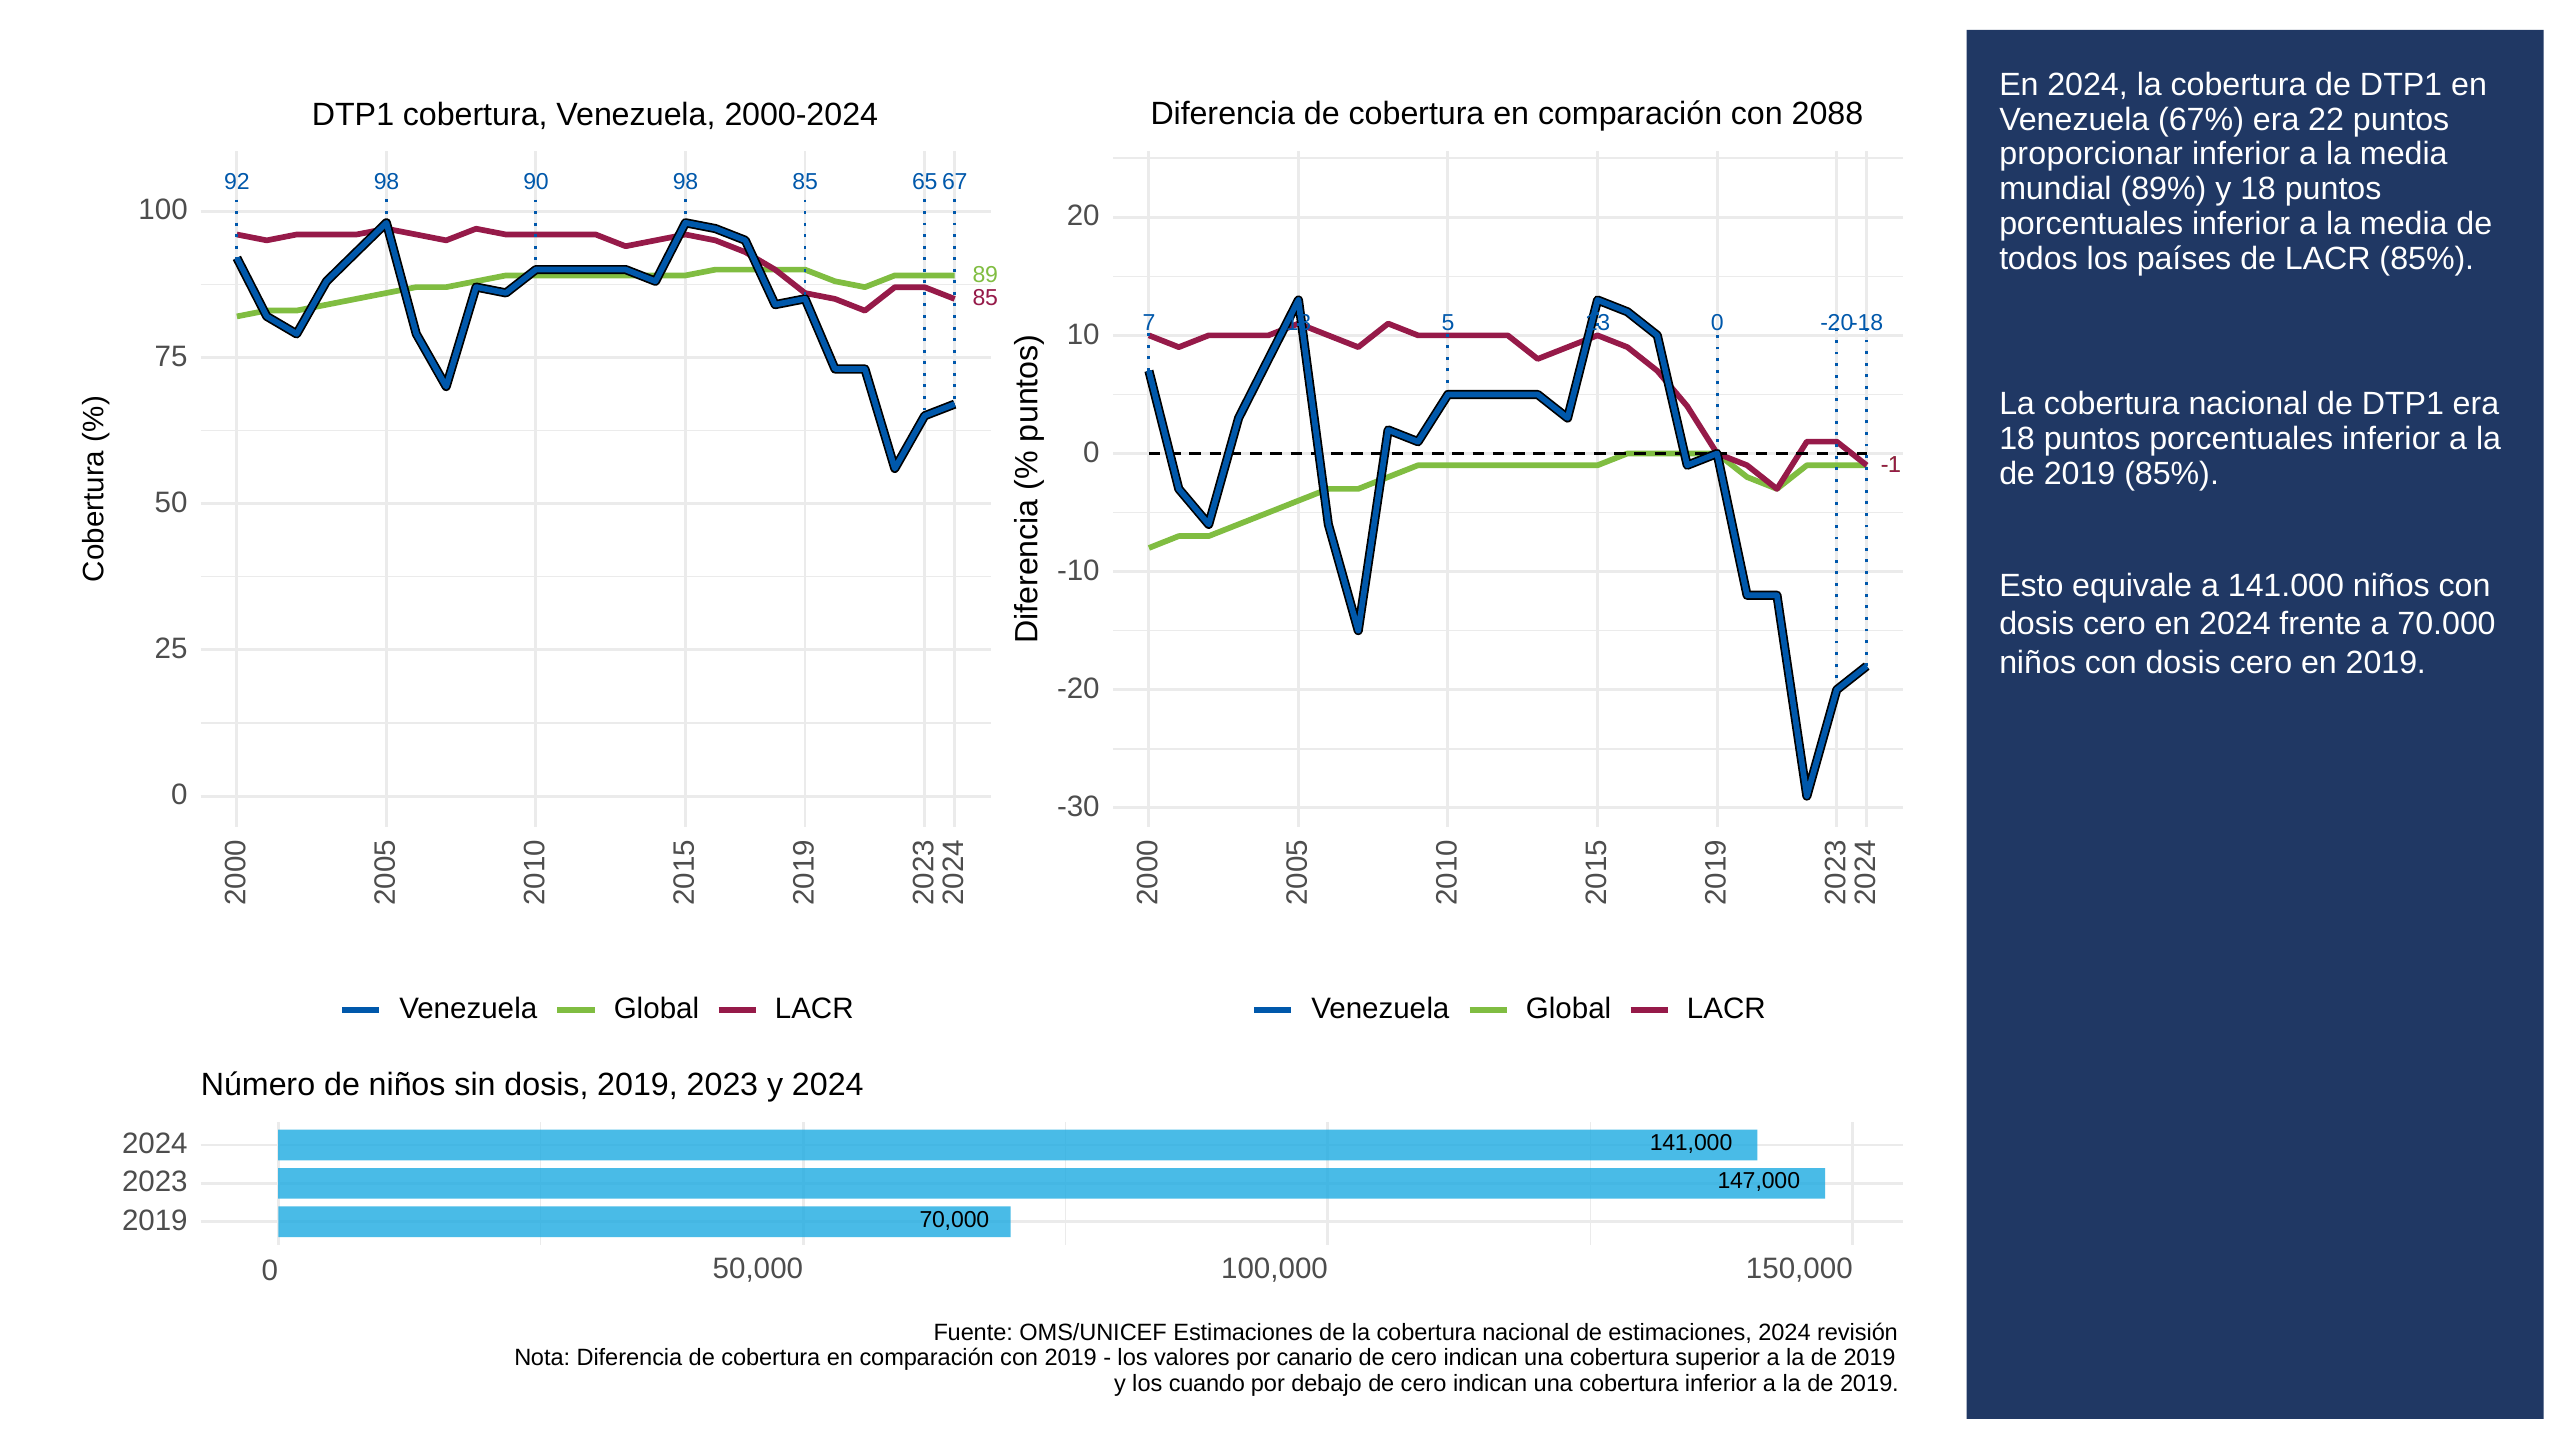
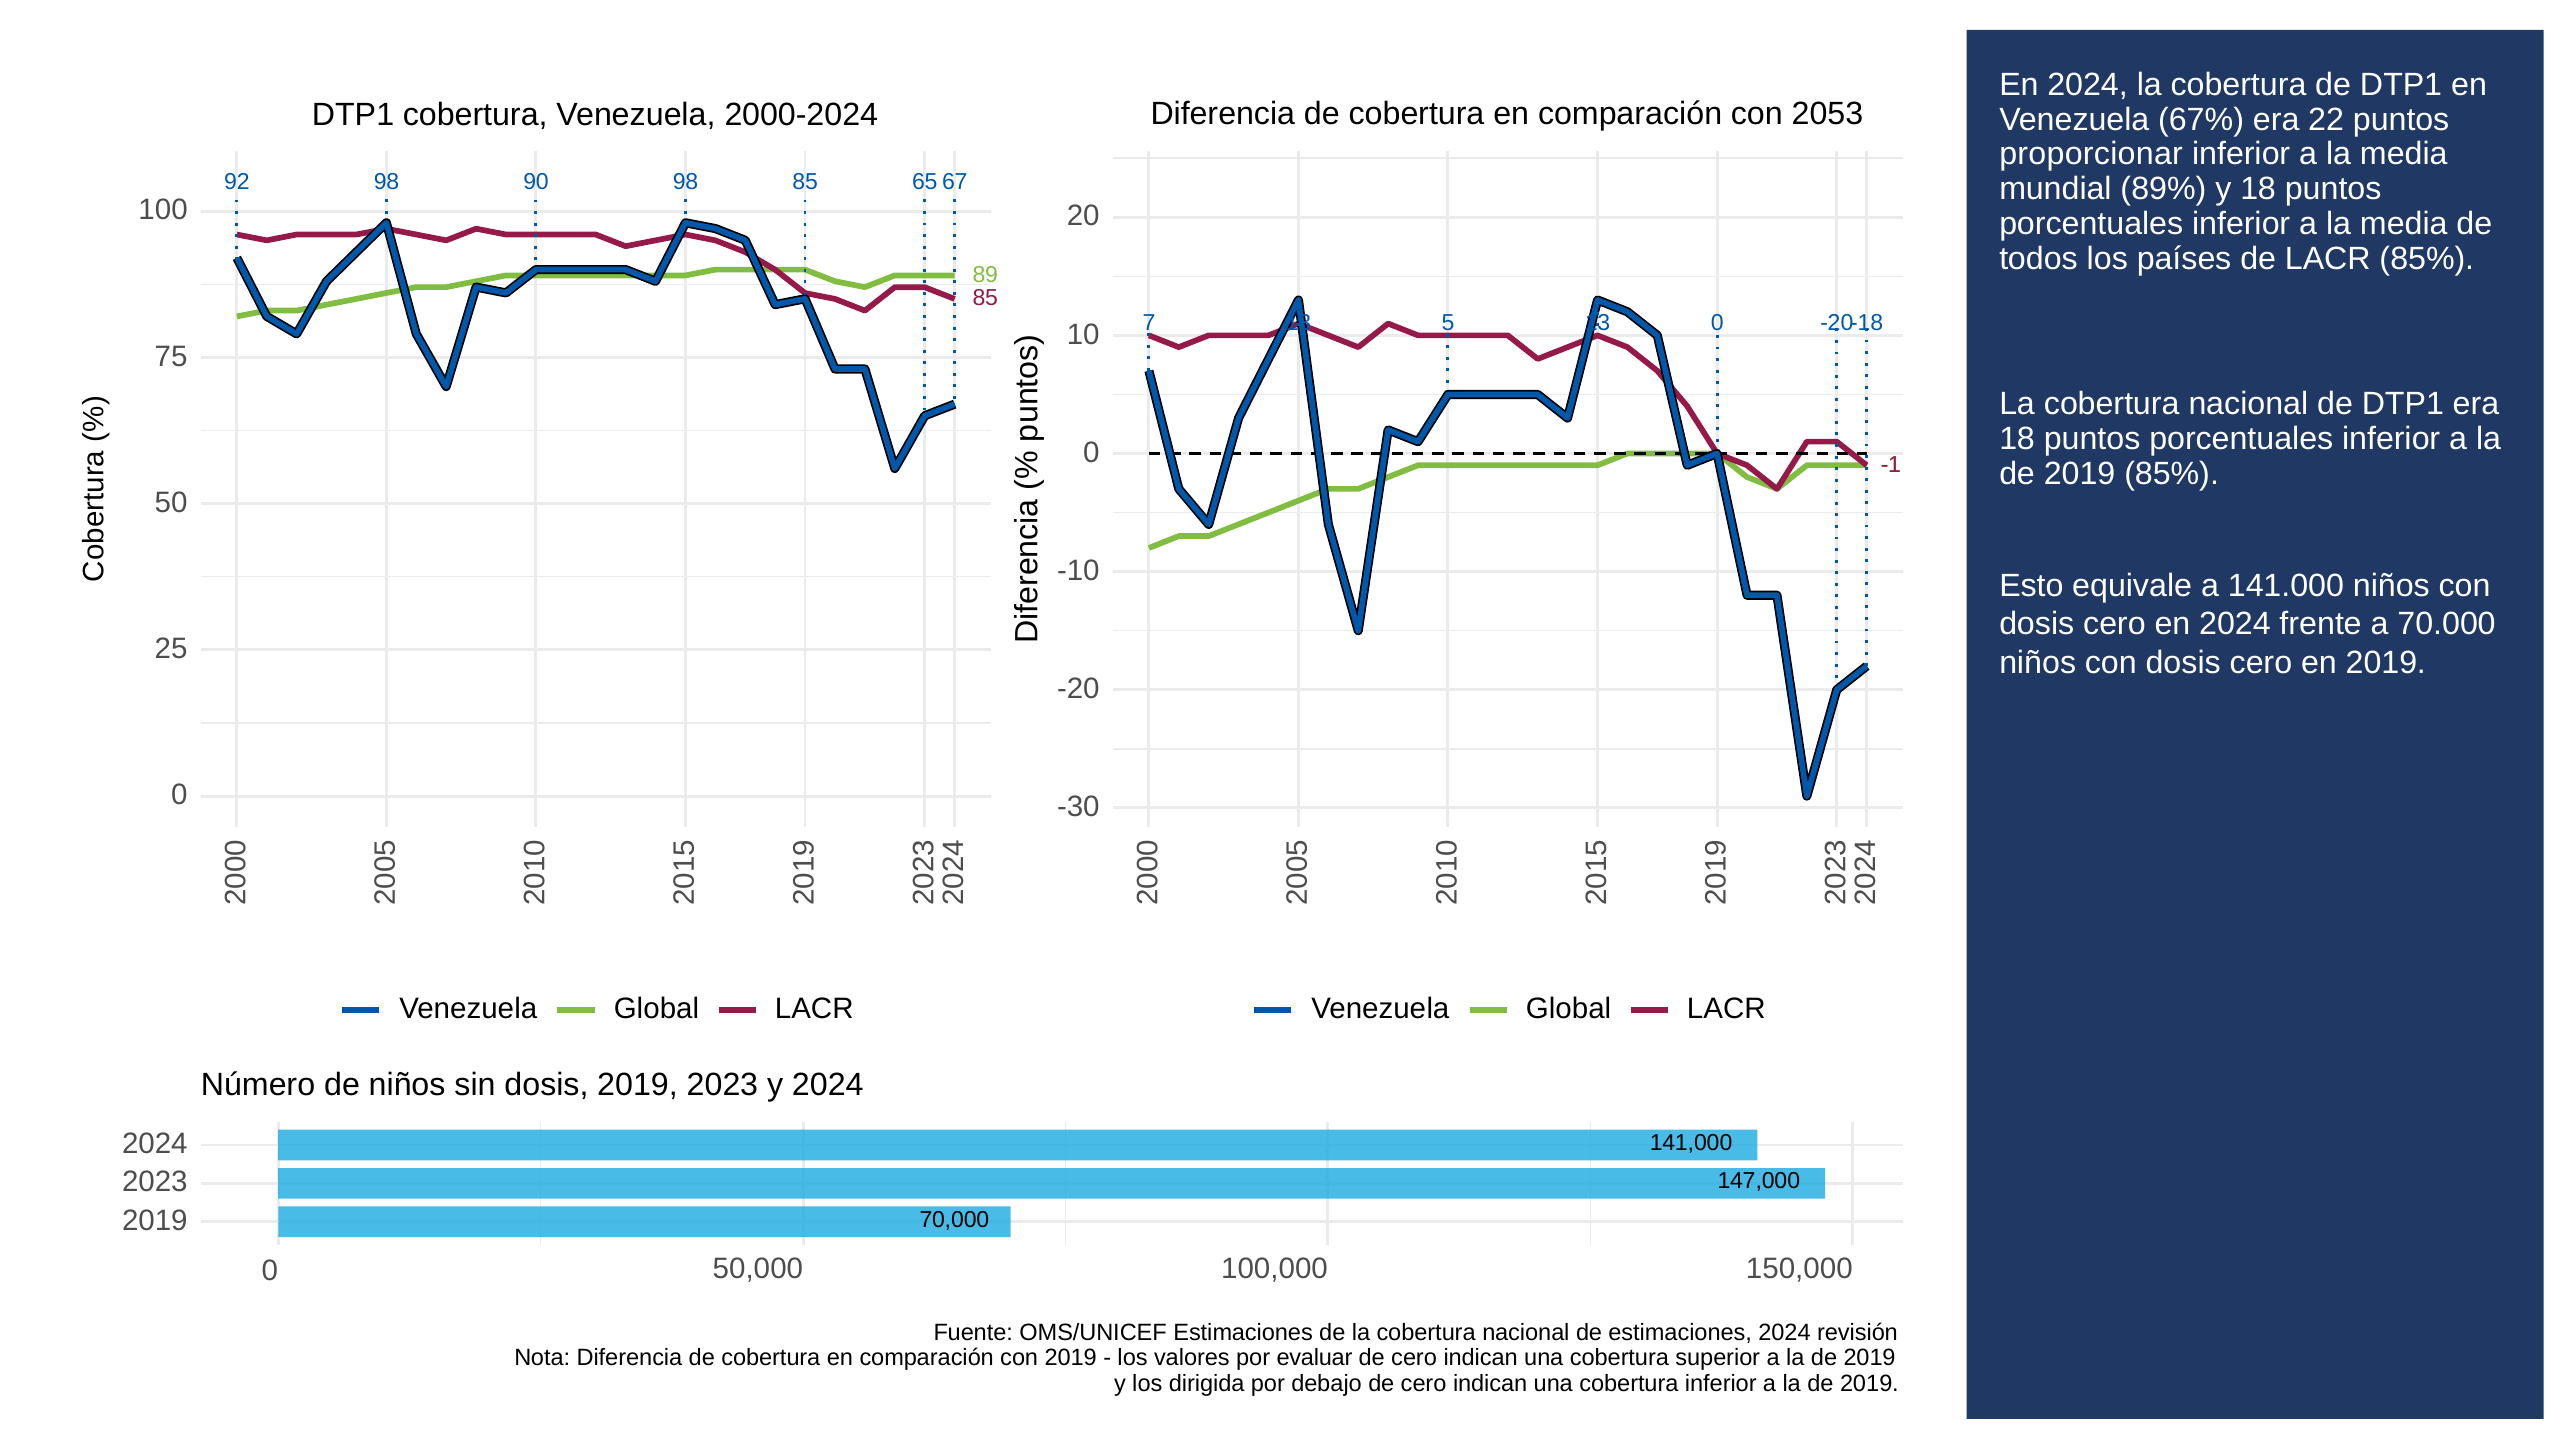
2088: 2088 -> 2053
canario: canario -> evaluar
cuando: cuando -> dirigida
